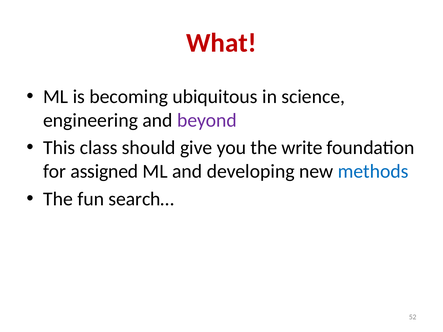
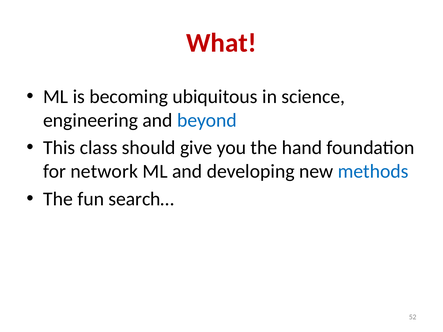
beyond colour: purple -> blue
write: write -> hand
assigned: assigned -> network
